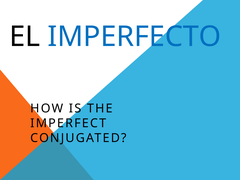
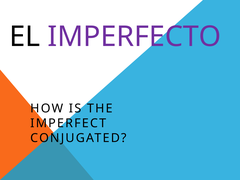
IMPERFECTO colour: blue -> purple
